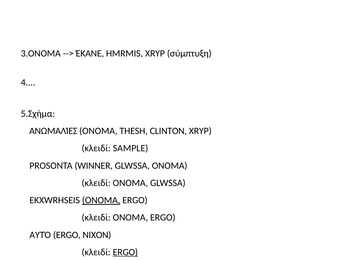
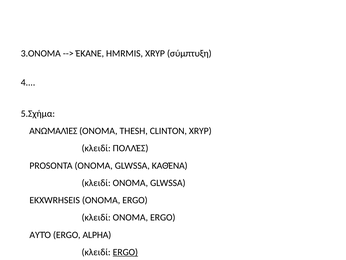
SAMPLE: SAMPLE -> ΠΟΛΛΈΣ
WINNER: WINNER -> ΟΝΟΜΑ
ΟΝΟΜΑ: ΟΝΟΜΑ -> ΚΑΘΈΝΑ
ONOMA at (101, 200) underline: present -> none
NIXON: NIXON -> ALPHA
